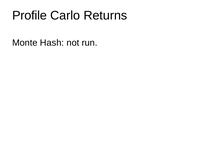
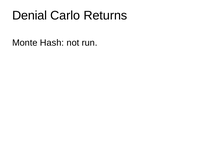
Profile: Profile -> Denial
